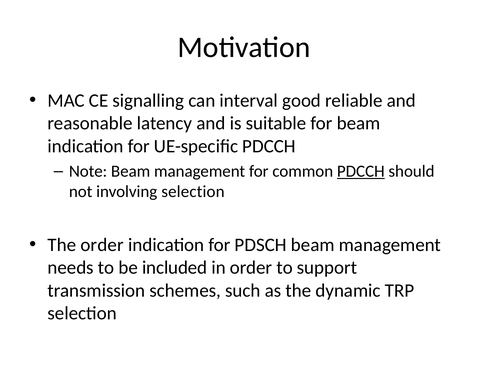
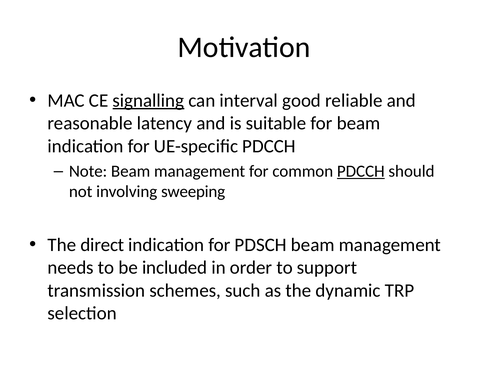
signalling underline: none -> present
involving selection: selection -> sweeping
The order: order -> direct
